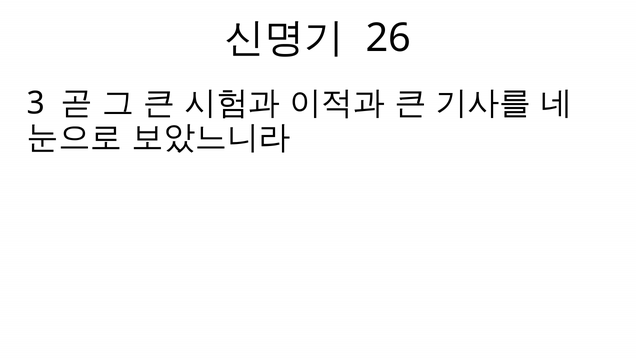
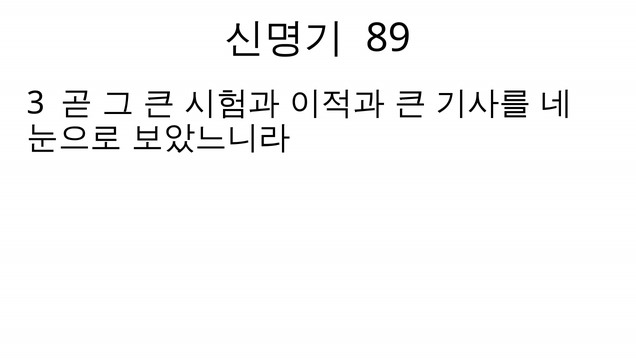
26: 26 -> 89
